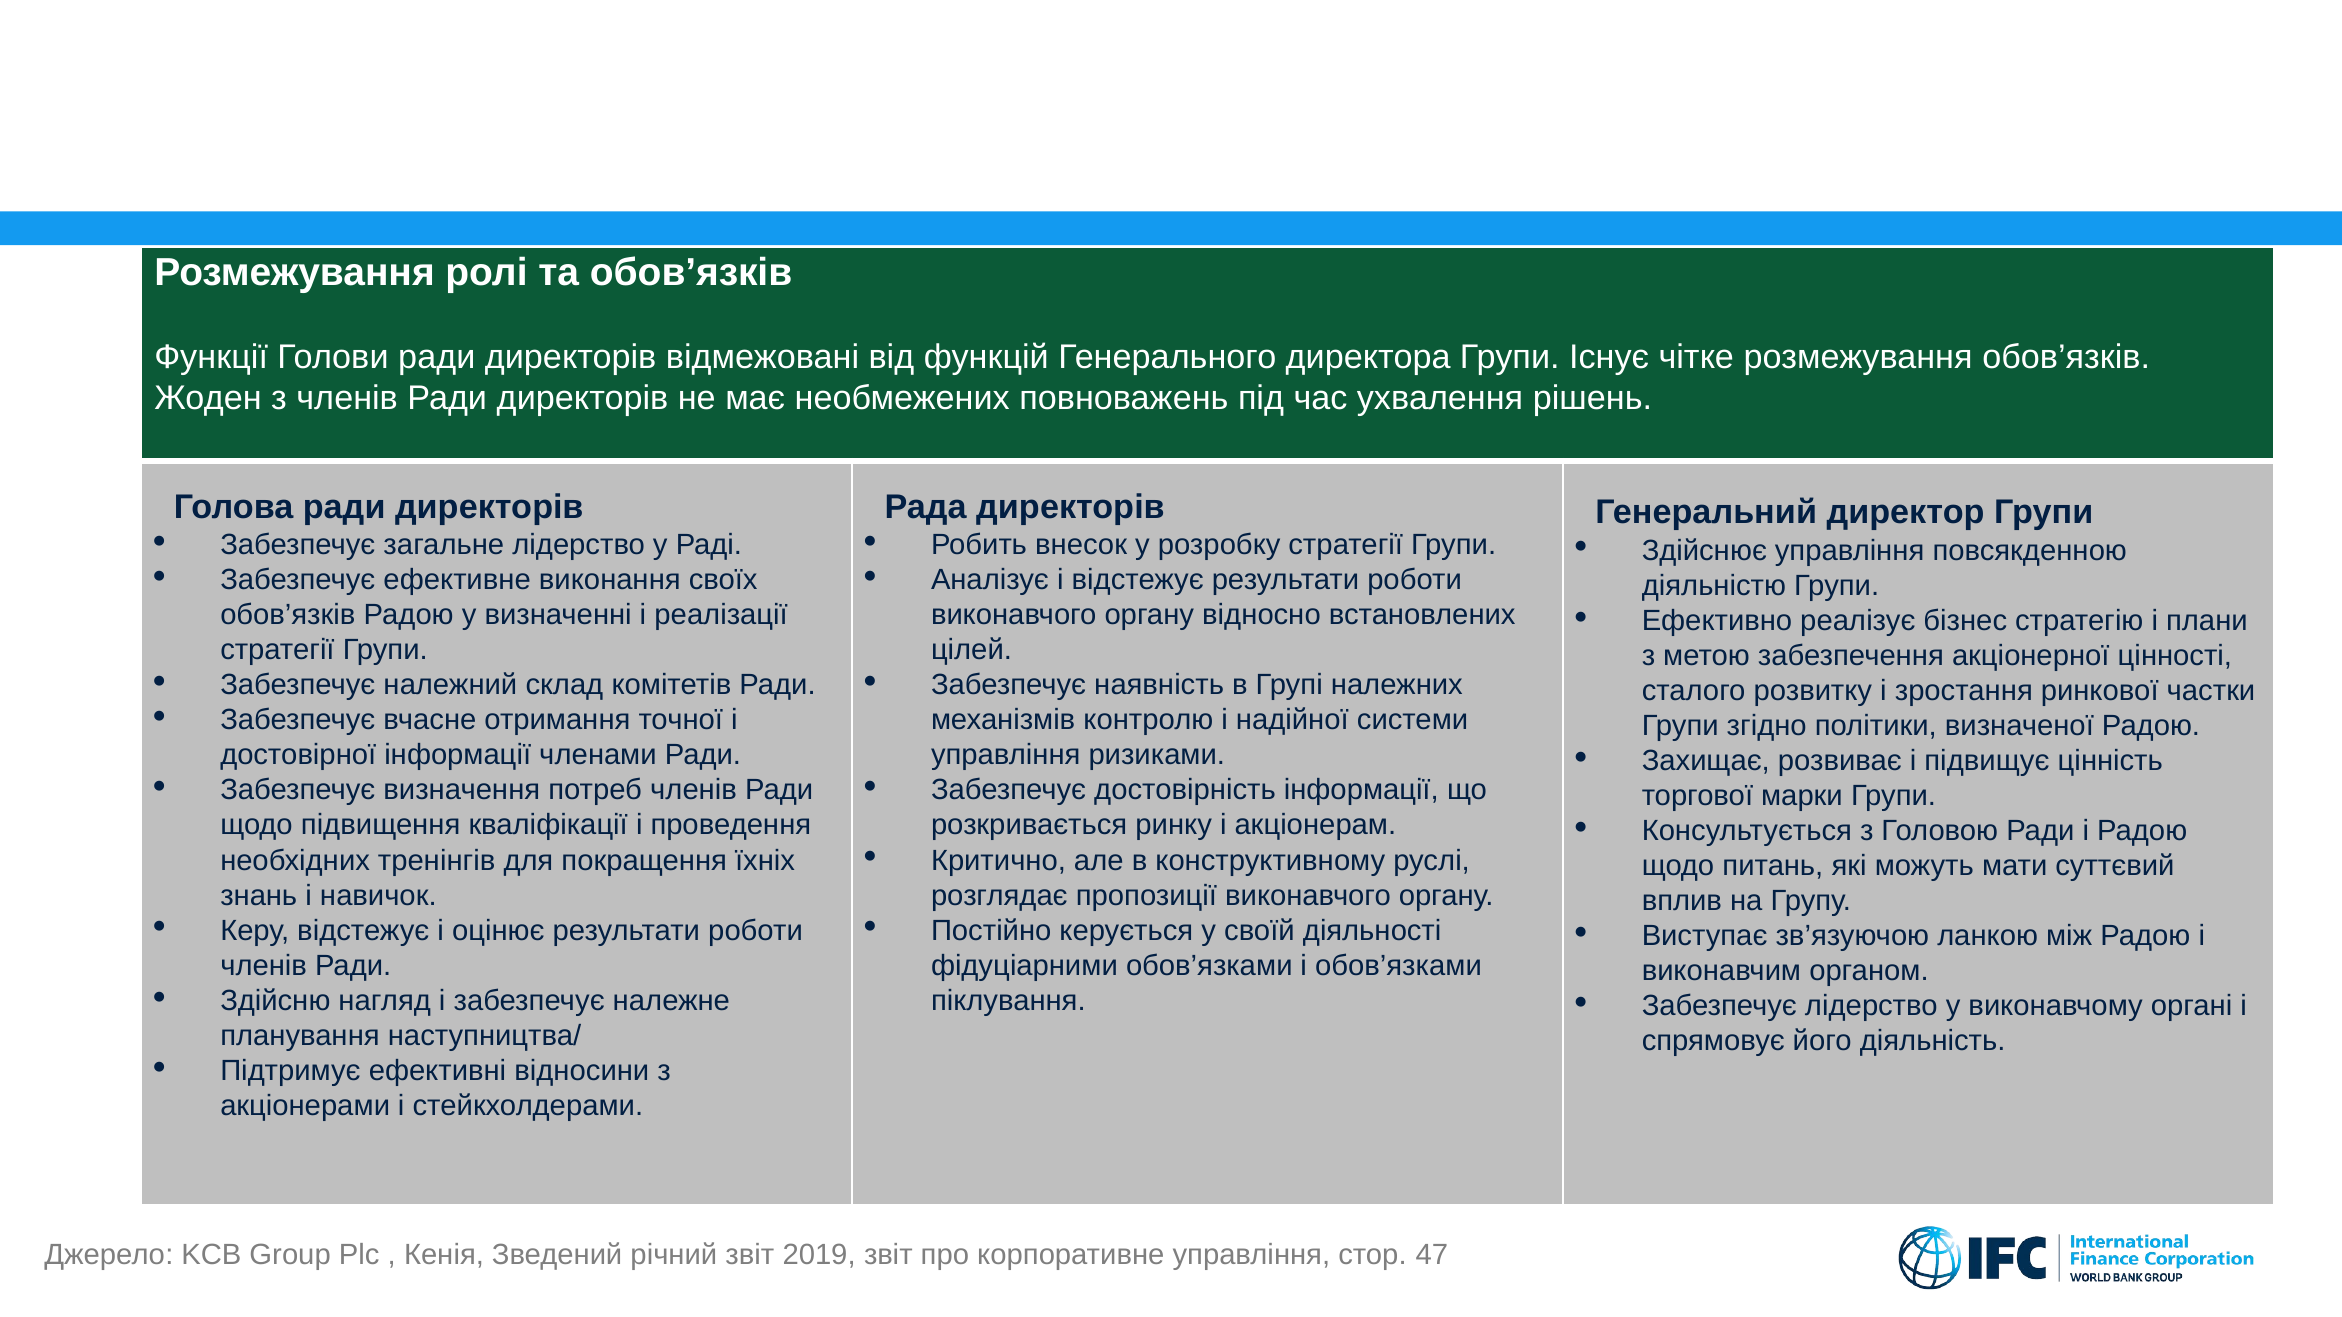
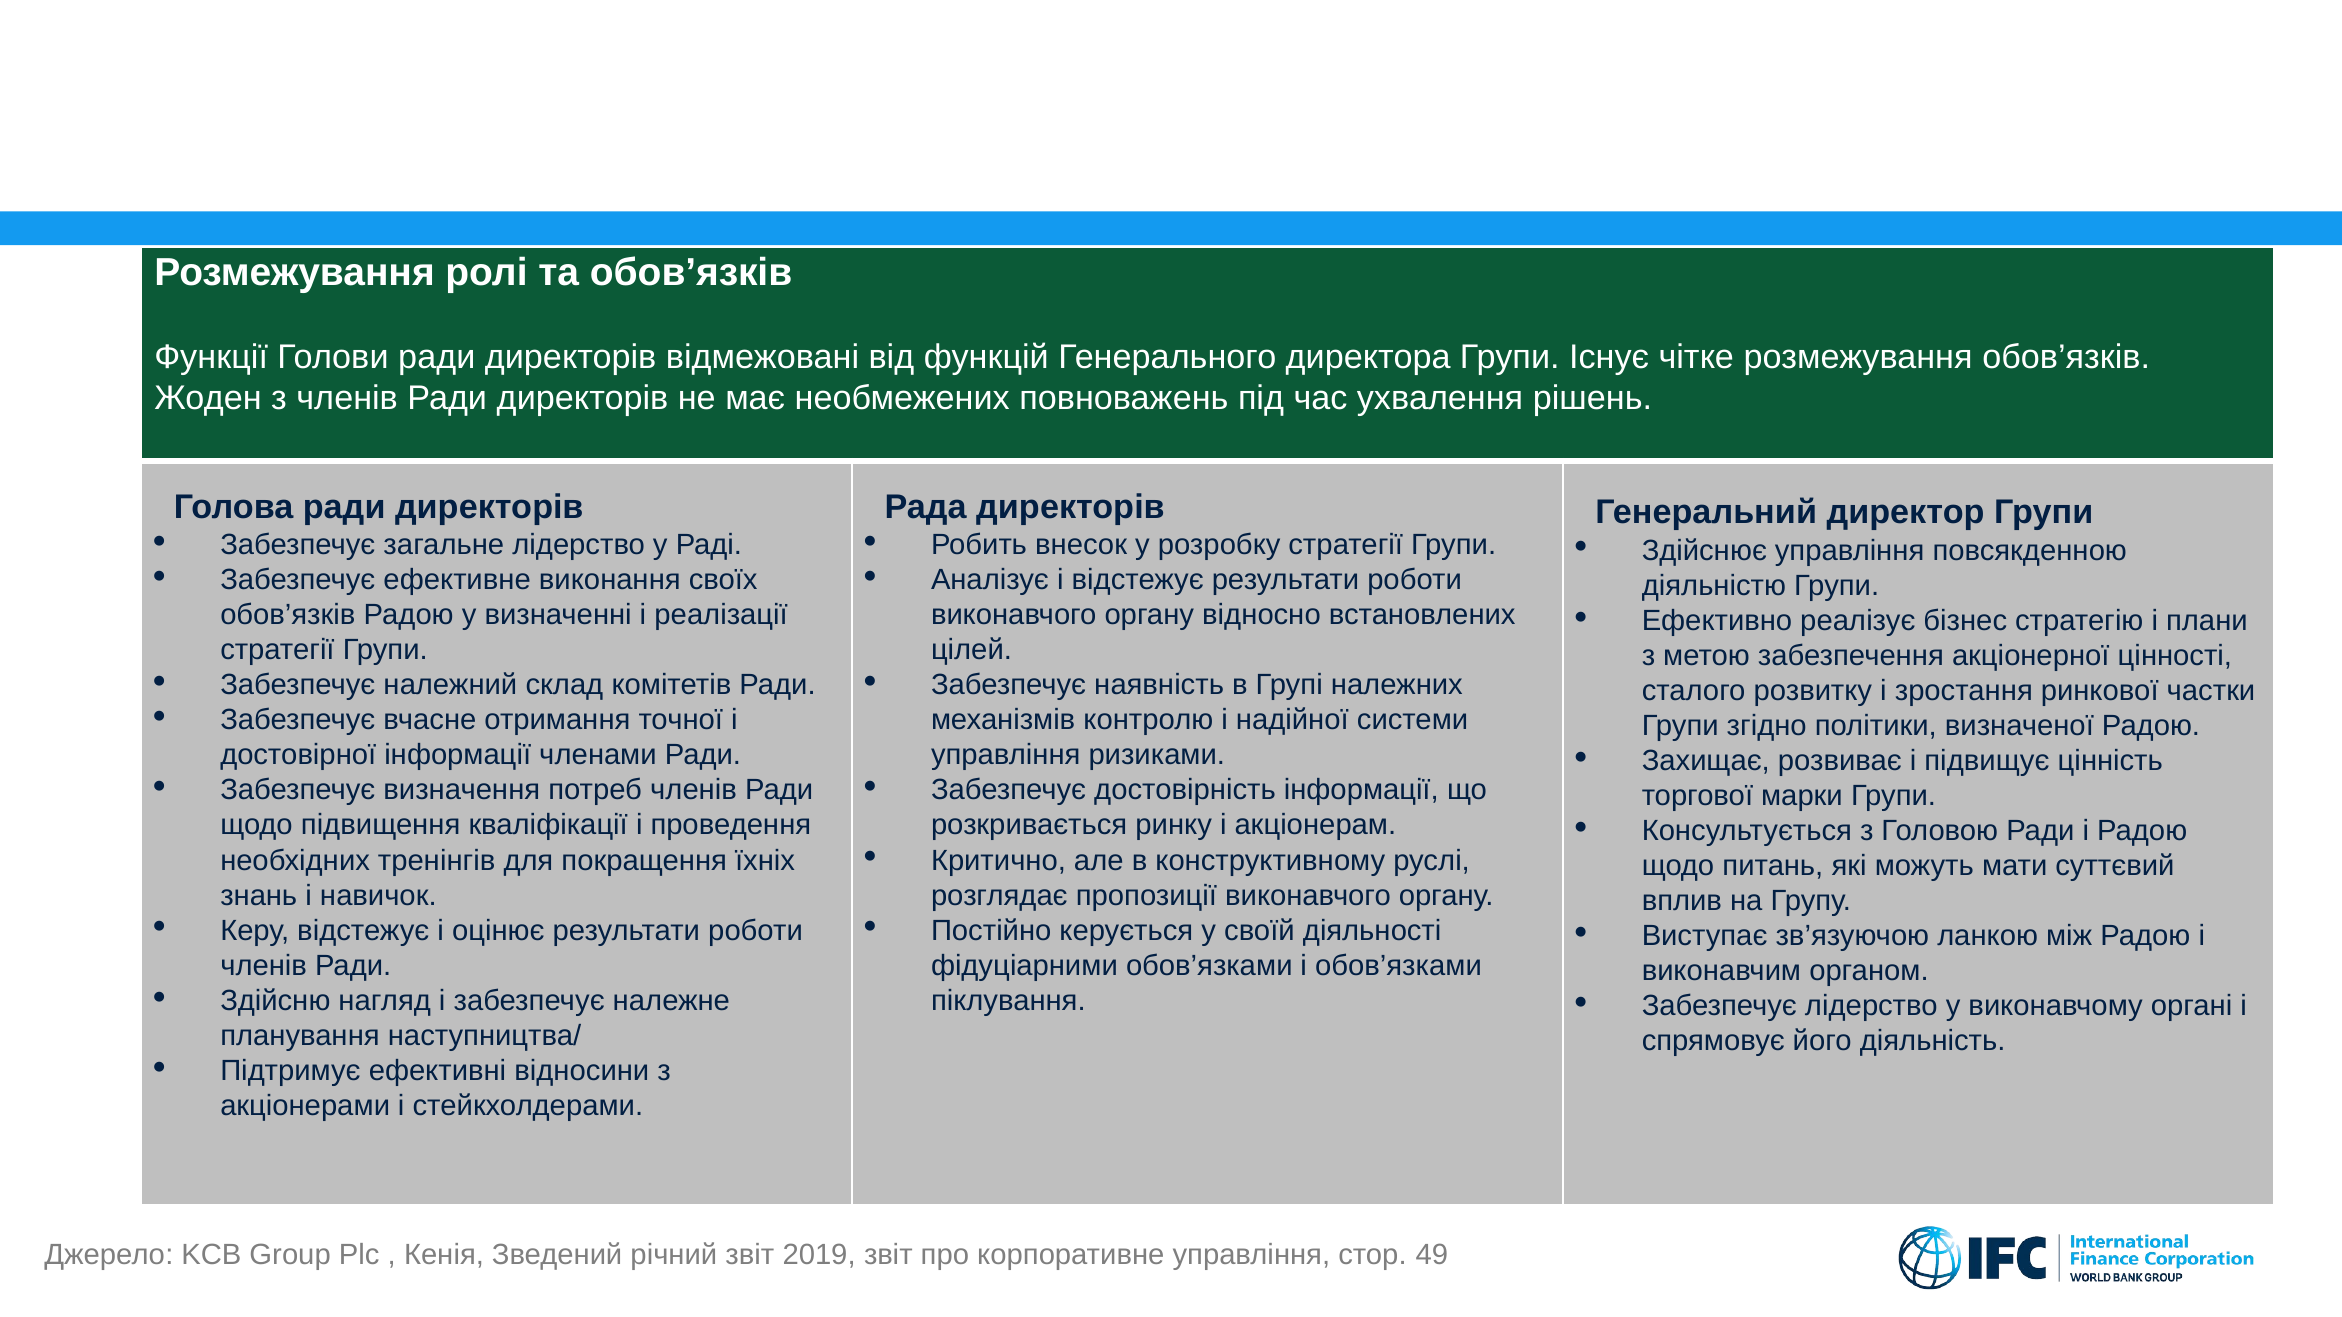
47: 47 -> 49
